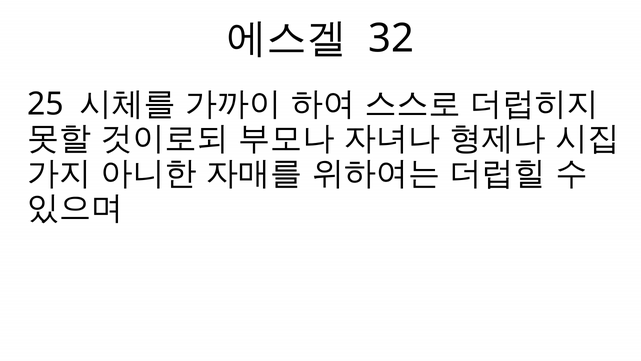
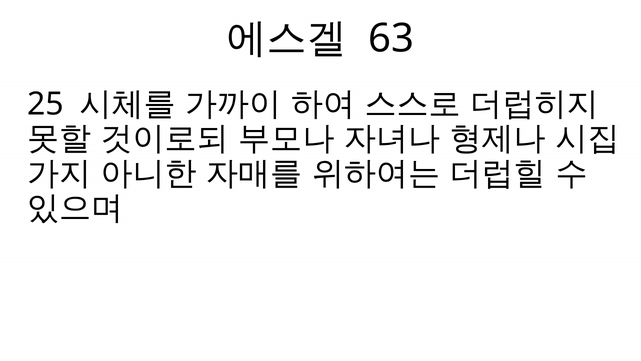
32: 32 -> 63
